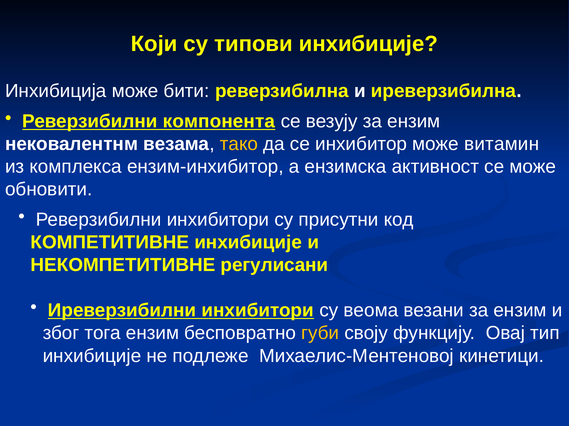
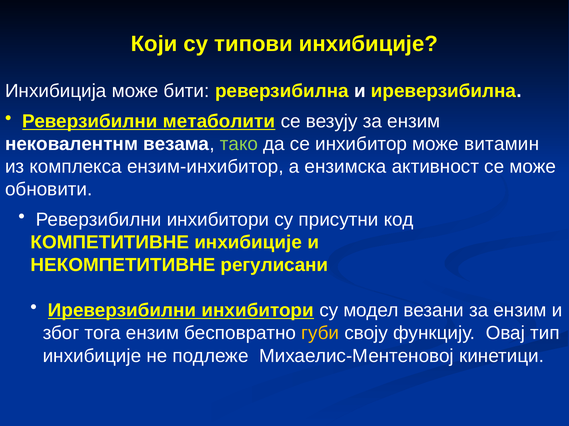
компонента: компонента -> метаболити
тако colour: yellow -> light green
веома: веома -> модел
